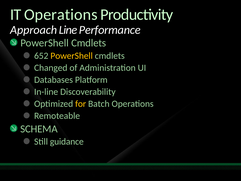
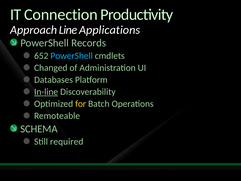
IT Operations: Operations -> Connection
Performance: Performance -> Applications
Cmdlets at (89, 43): Cmdlets -> Records
PowerShell at (72, 56) colour: yellow -> light blue
In-line underline: none -> present
guidance: guidance -> required
